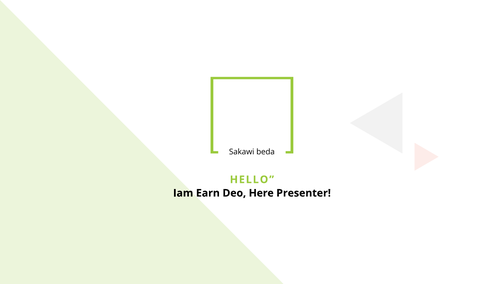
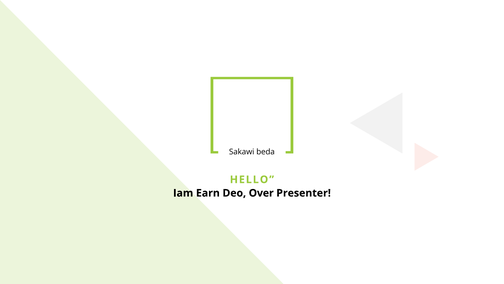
Here: Here -> Over
